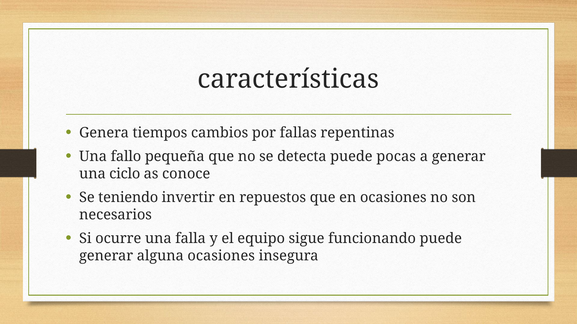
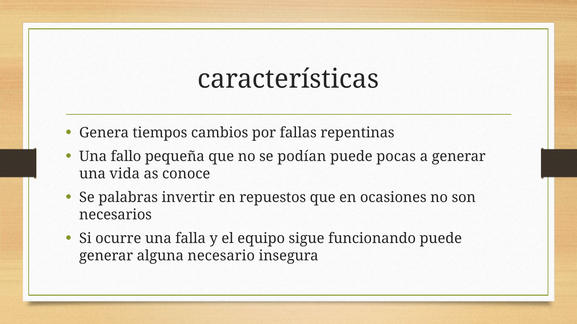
detecta: detecta -> podían
ciclo: ciclo -> vida
teniendo: teniendo -> palabras
alguna ocasiones: ocasiones -> necesario
